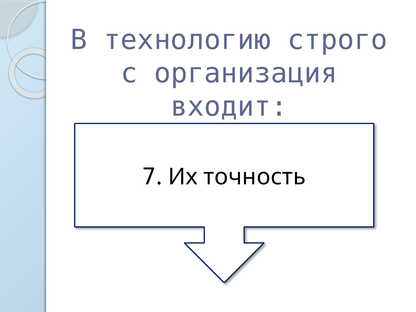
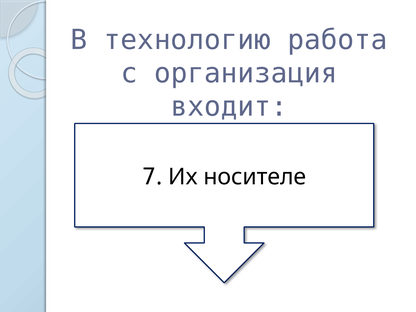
строго: строго -> работа
точность: точность -> носителе
